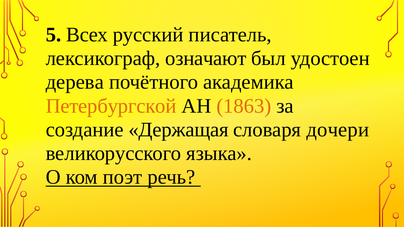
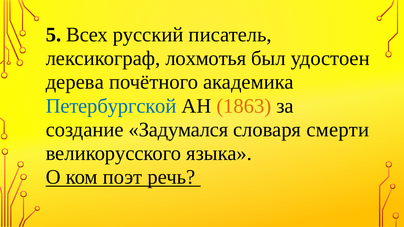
означают: означают -> лохмотья
Петербургской colour: orange -> blue
Держащая: Держащая -> Задумался
дочери: дочери -> смерти
